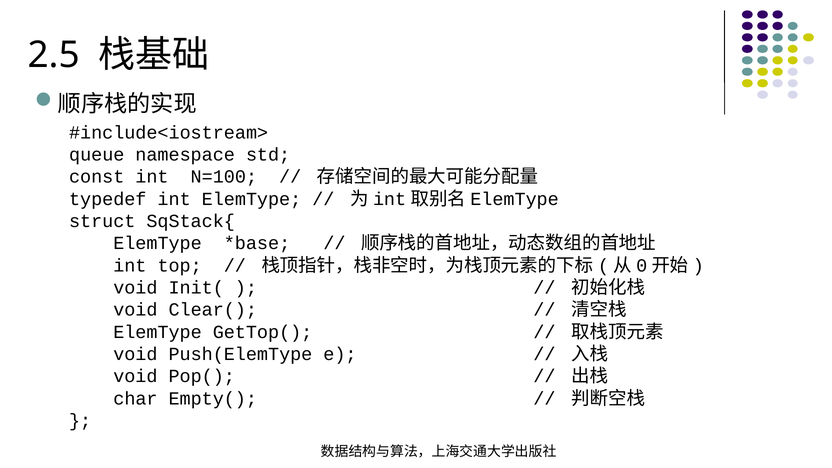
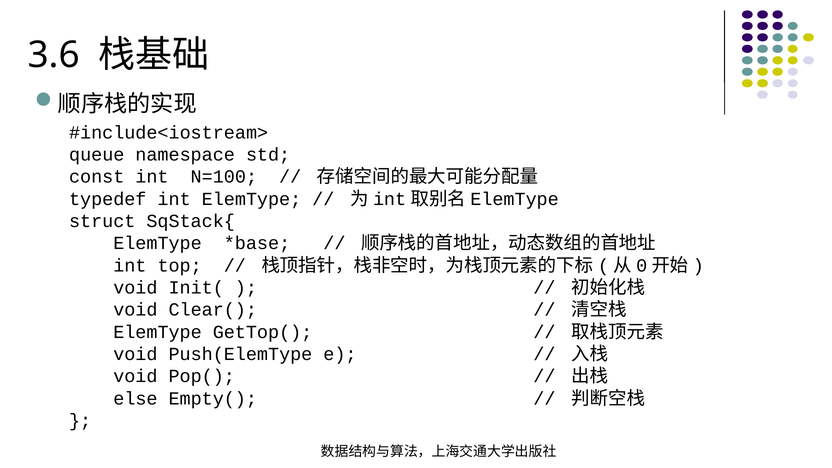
2.5: 2.5 -> 3.6
char: char -> else
